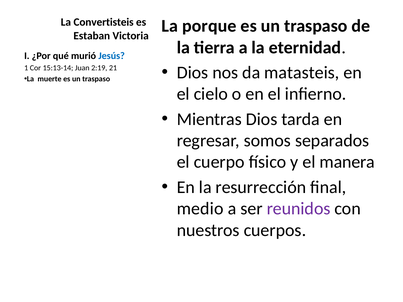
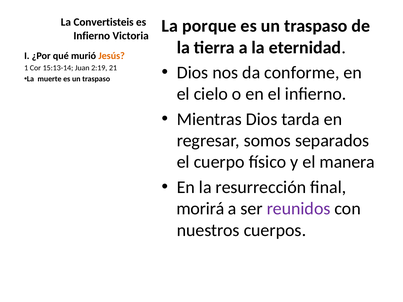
Estaban at (92, 36): Estaban -> Infierno
Jesús colour: blue -> orange
matasteis: matasteis -> conforme
medio: medio -> morirá
